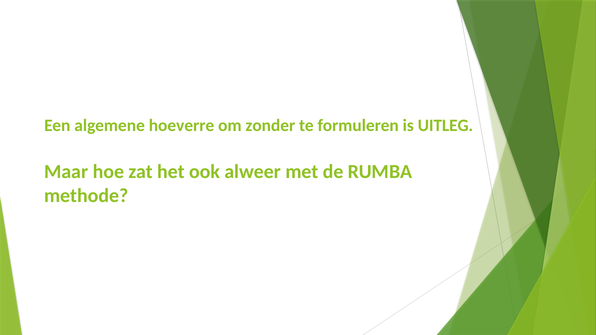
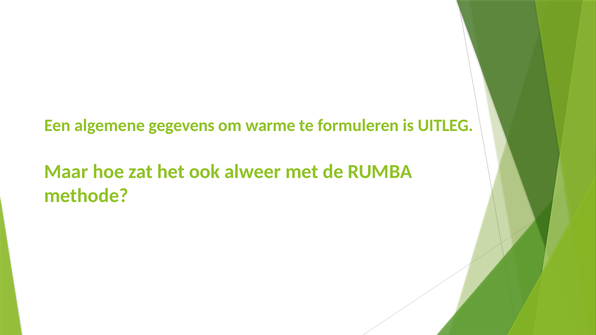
hoeverre: hoeverre -> gegevens
zonder: zonder -> warme
